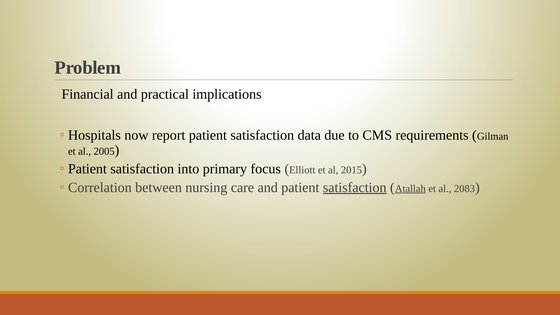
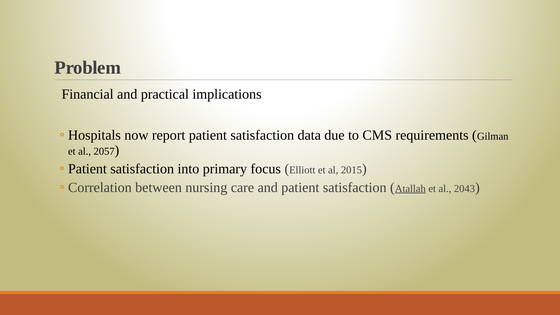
2005: 2005 -> 2057
satisfaction at (355, 187) underline: present -> none
2083: 2083 -> 2043
